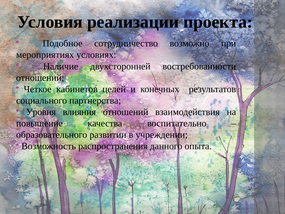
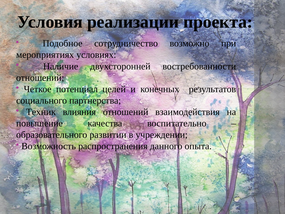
кабинетов: кабинетов -> потенциал
Уровня: Уровня -> Техник
